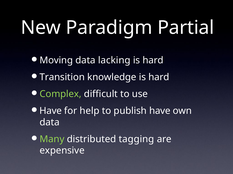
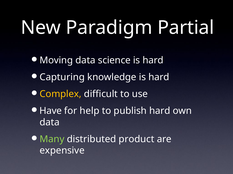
lacking: lacking -> science
Transition: Transition -> Capturing
Complex colour: light green -> yellow
publish have: have -> hard
tagging: tagging -> product
